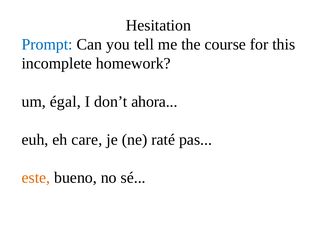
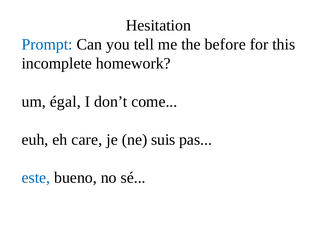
course: course -> before
ahora: ahora -> come
raté: raté -> suis
este colour: orange -> blue
